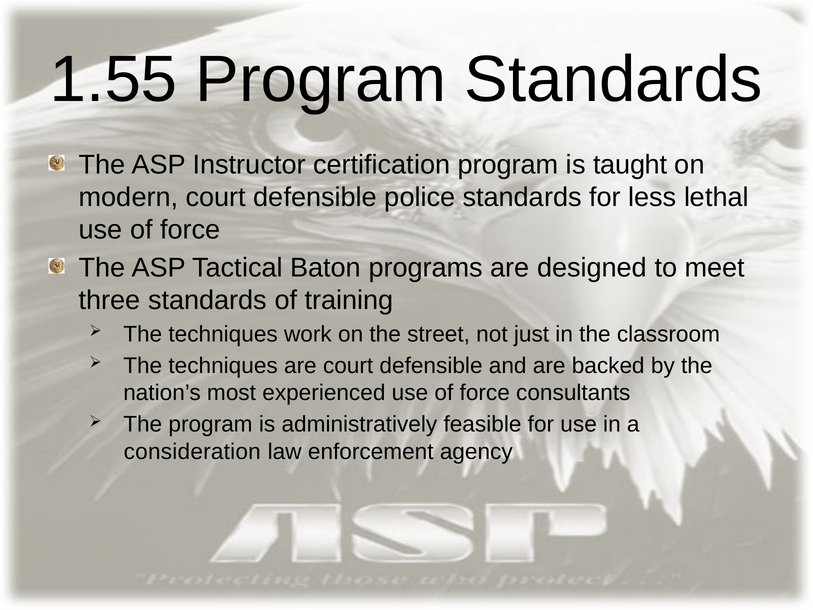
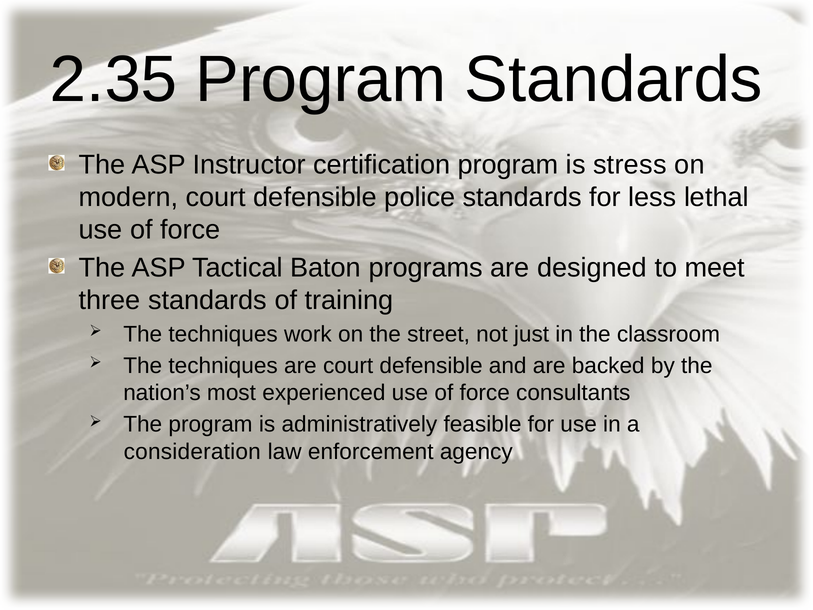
1.55: 1.55 -> 2.35
taught: taught -> stress
